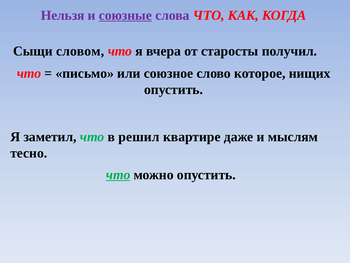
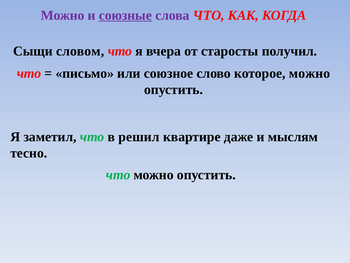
Нельзя at (63, 15): Нельзя -> Можно
которое нищих: нищих -> можно
что at (118, 174) underline: present -> none
